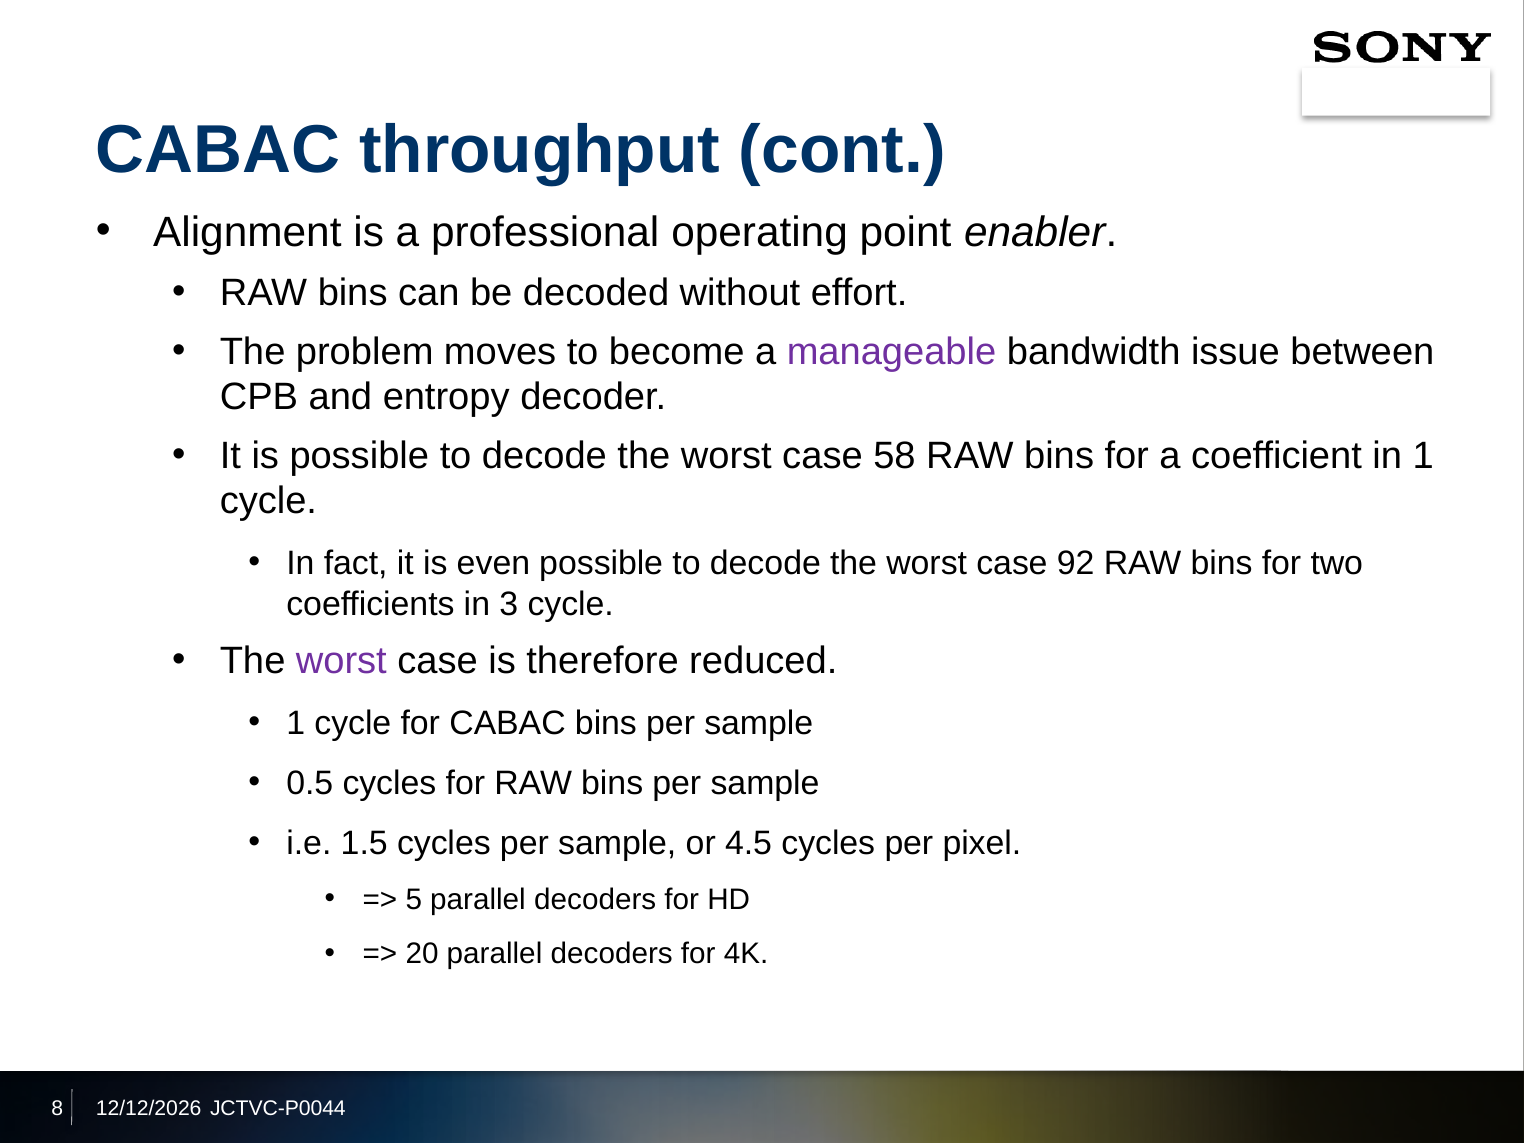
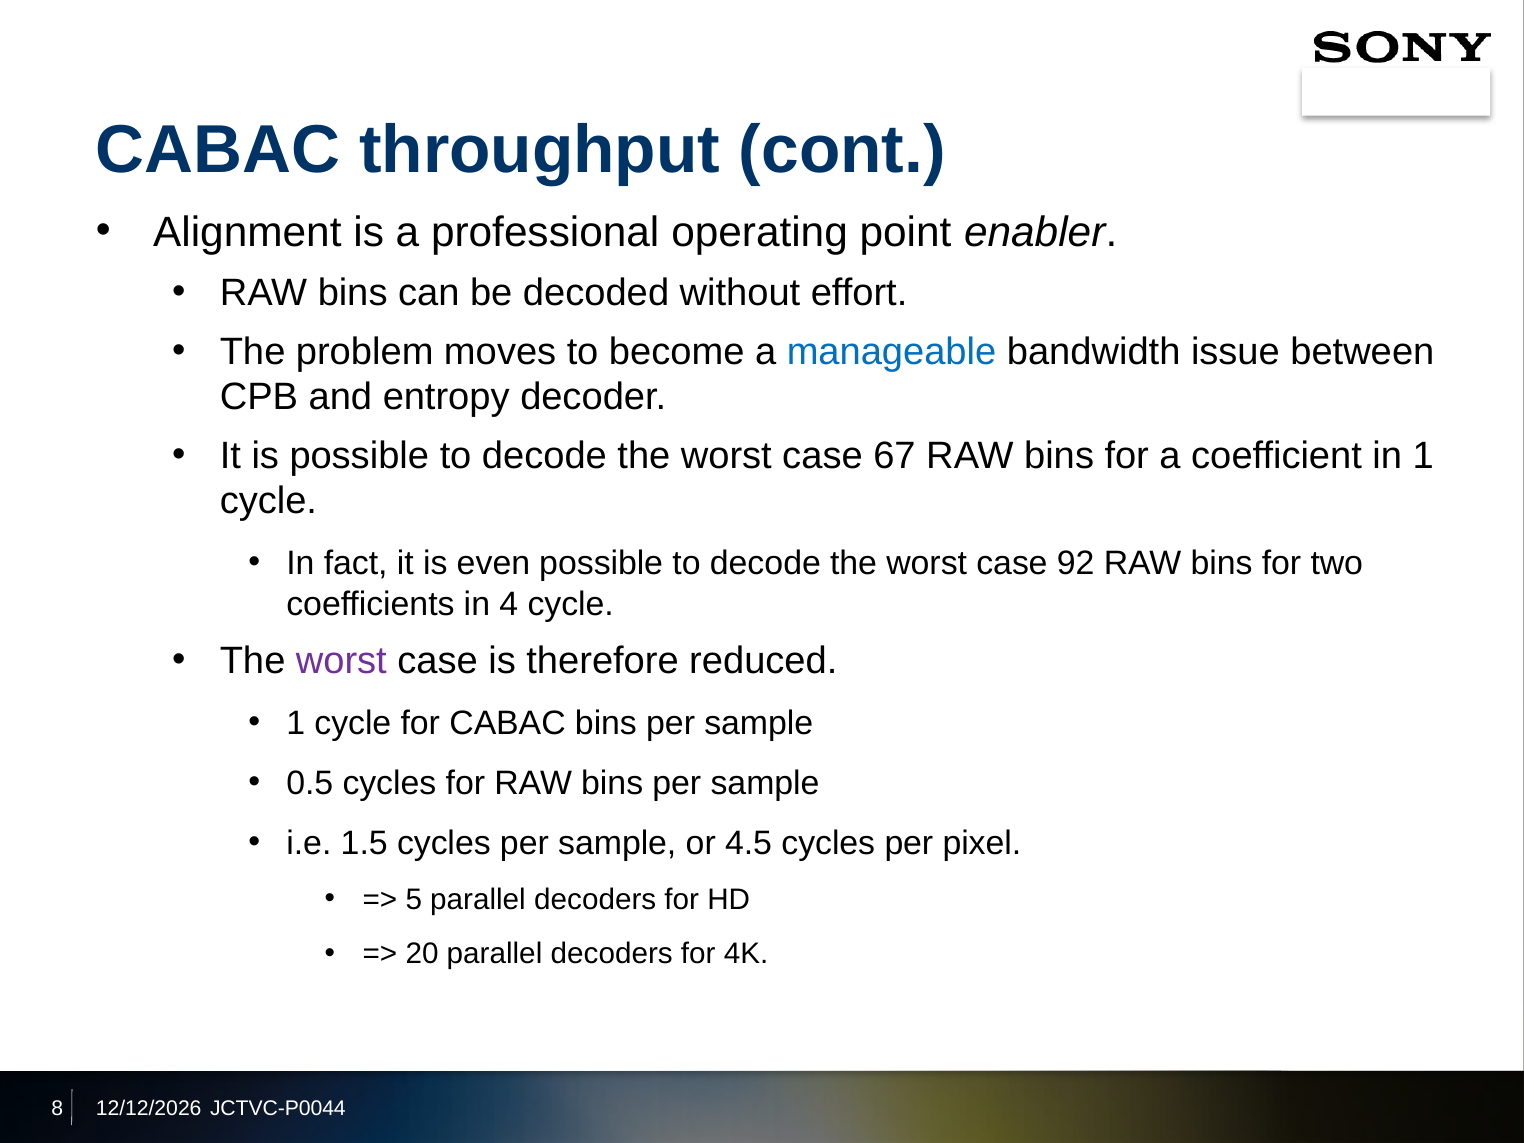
manageable colour: purple -> blue
58: 58 -> 67
3: 3 -> 4
